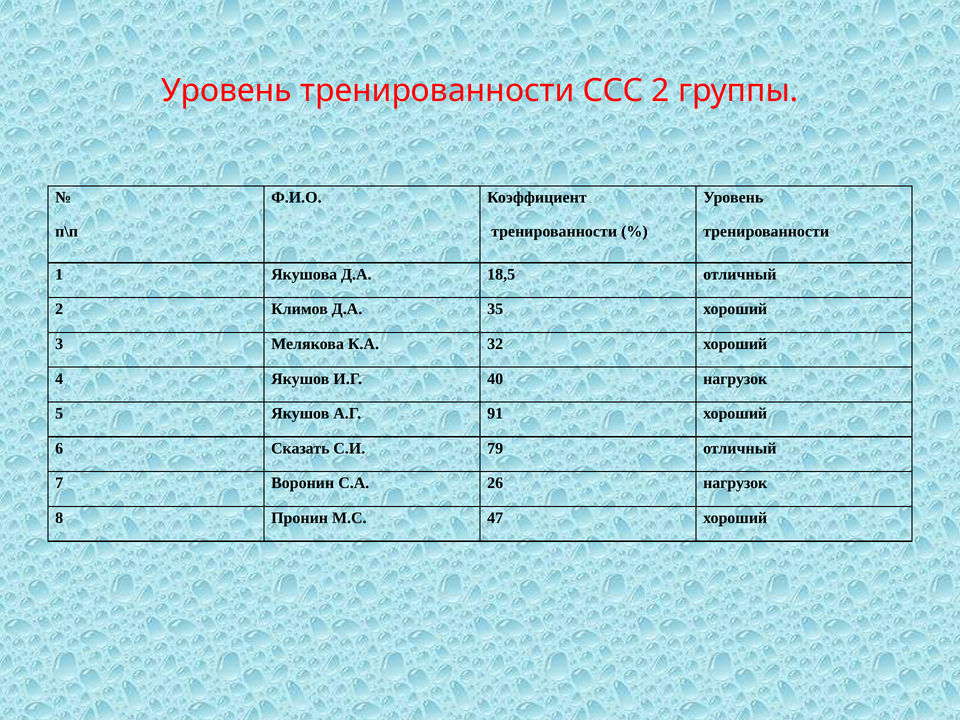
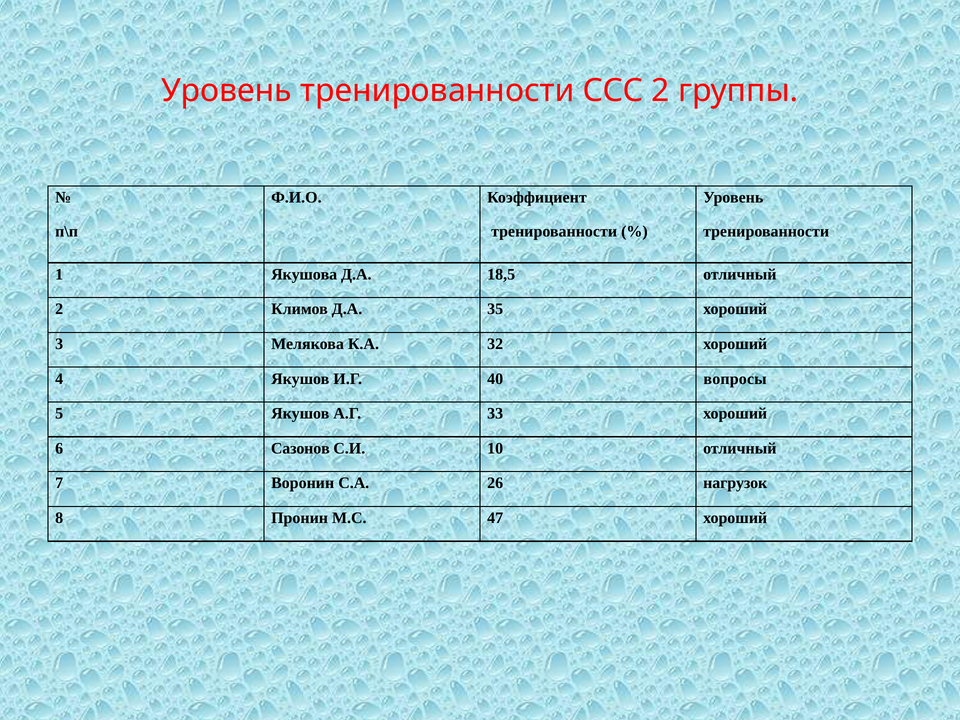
40 нагрузок: нагрузок -> вопросы
91: 91 -> 33
Сказать: Сказать -> Сазонов
79: 79 -> 10
